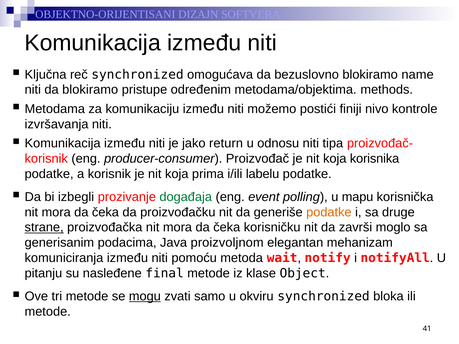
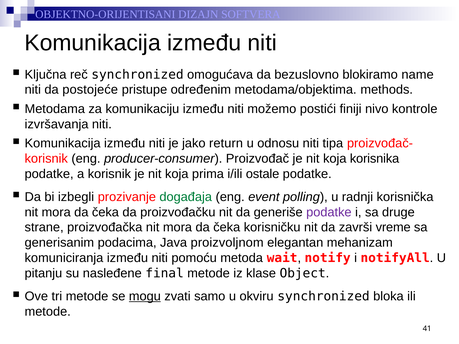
da blokiramo: blokiramo -> postojeće
labelu: labelu -> ostale
mapu: mapu -> radnji
podatke at (329, 212) colour: orange -> purple
strane underline: present -> none
moglo: moglo -> vreme
